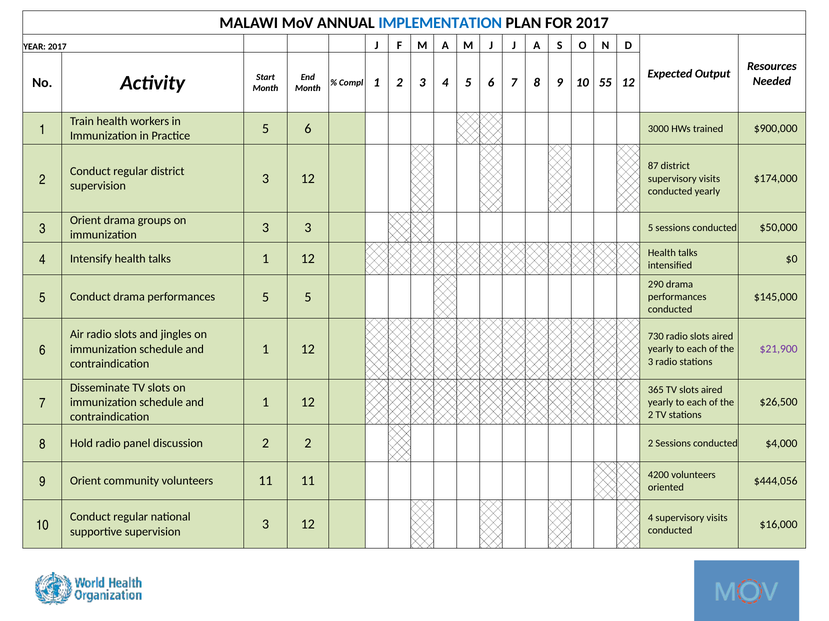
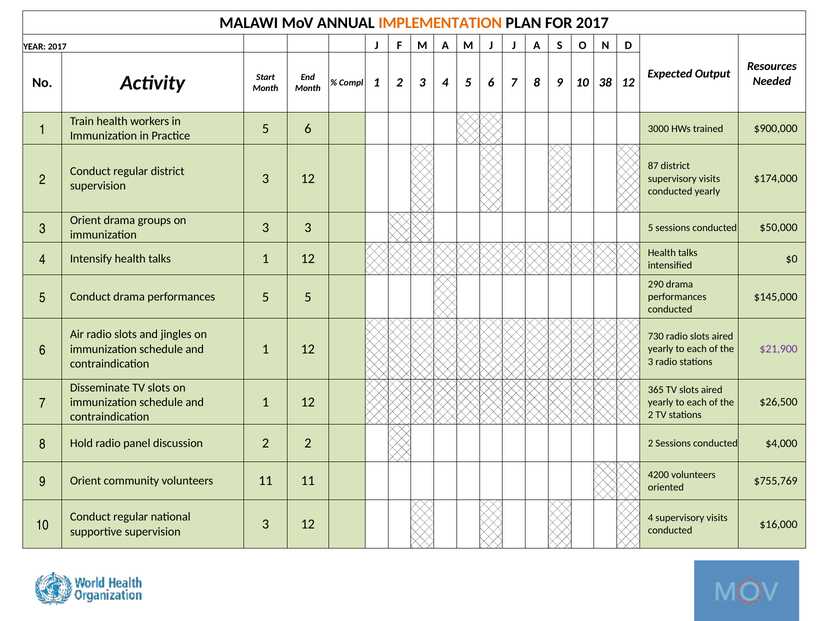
IMPLEMENTATION colour: blue -> orange
55: 55 -> 38
$444,056: $444,056 -> $755,769
